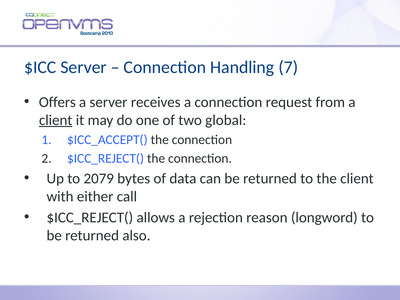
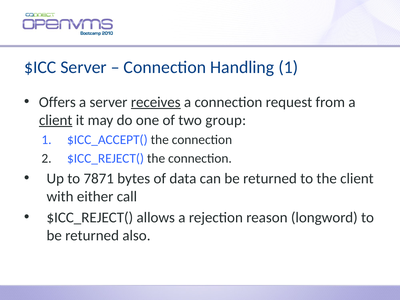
Handling 7: 7 -> 1
receives underline: none -> present
global: global -> group
2079: 2079 -> 7871
